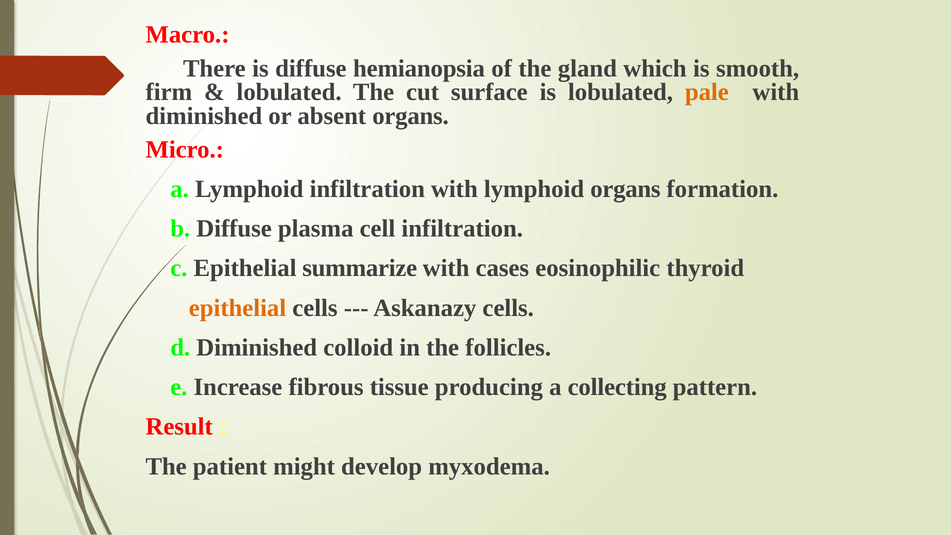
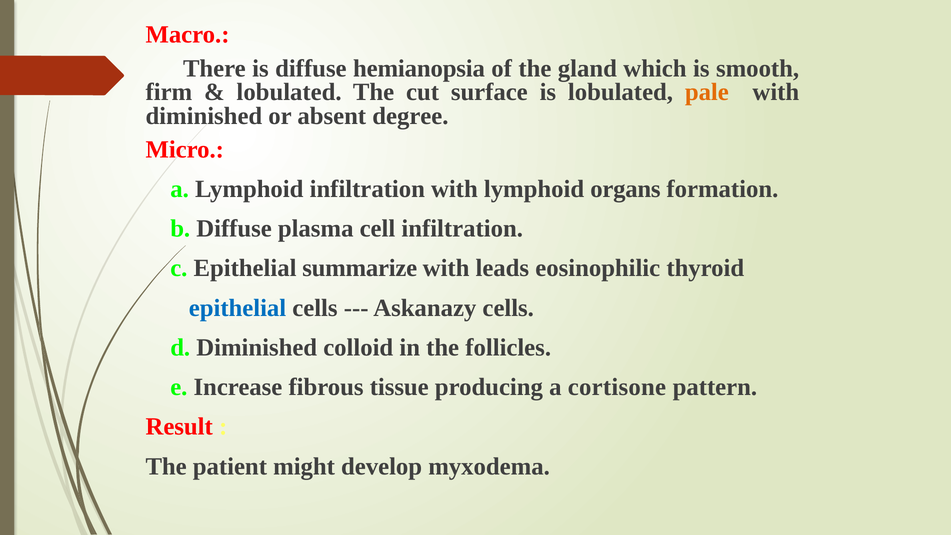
absent organs: organs -> degree
cases: cases -> leads
epithelial at (238, 308) colour: orange -> blue
collecting: collecting -> cortisone
